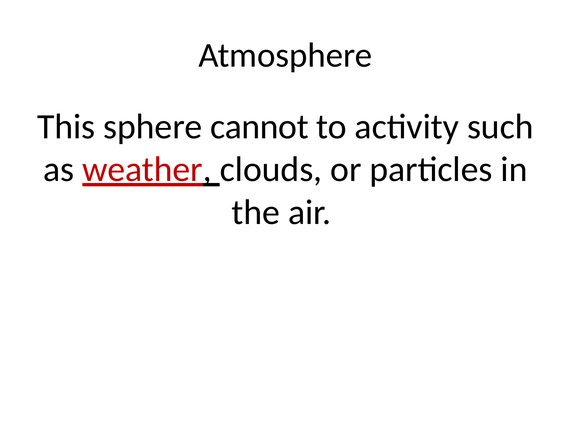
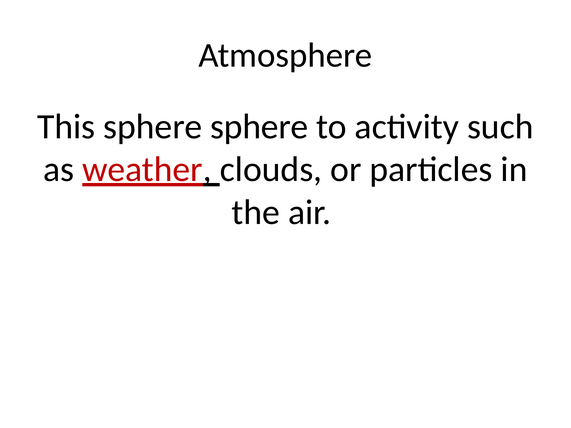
sphere cannot: cannot -> sphere
